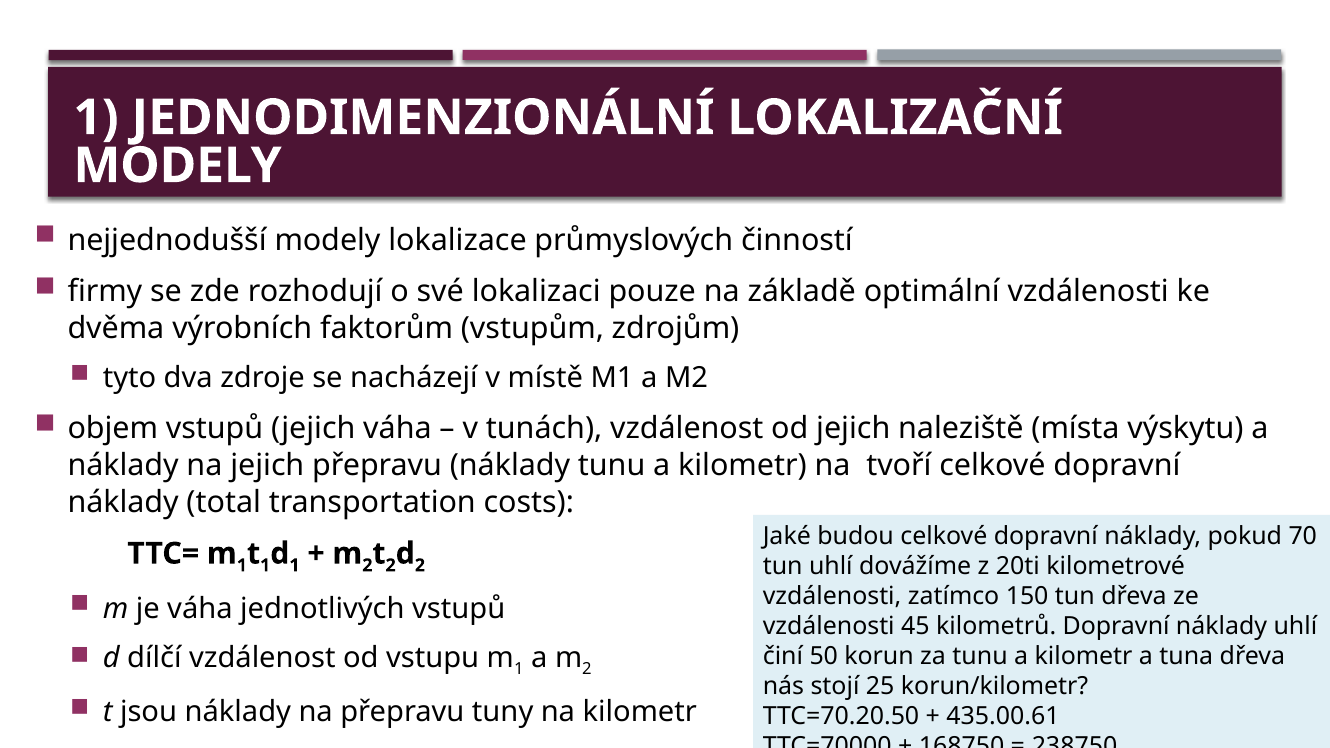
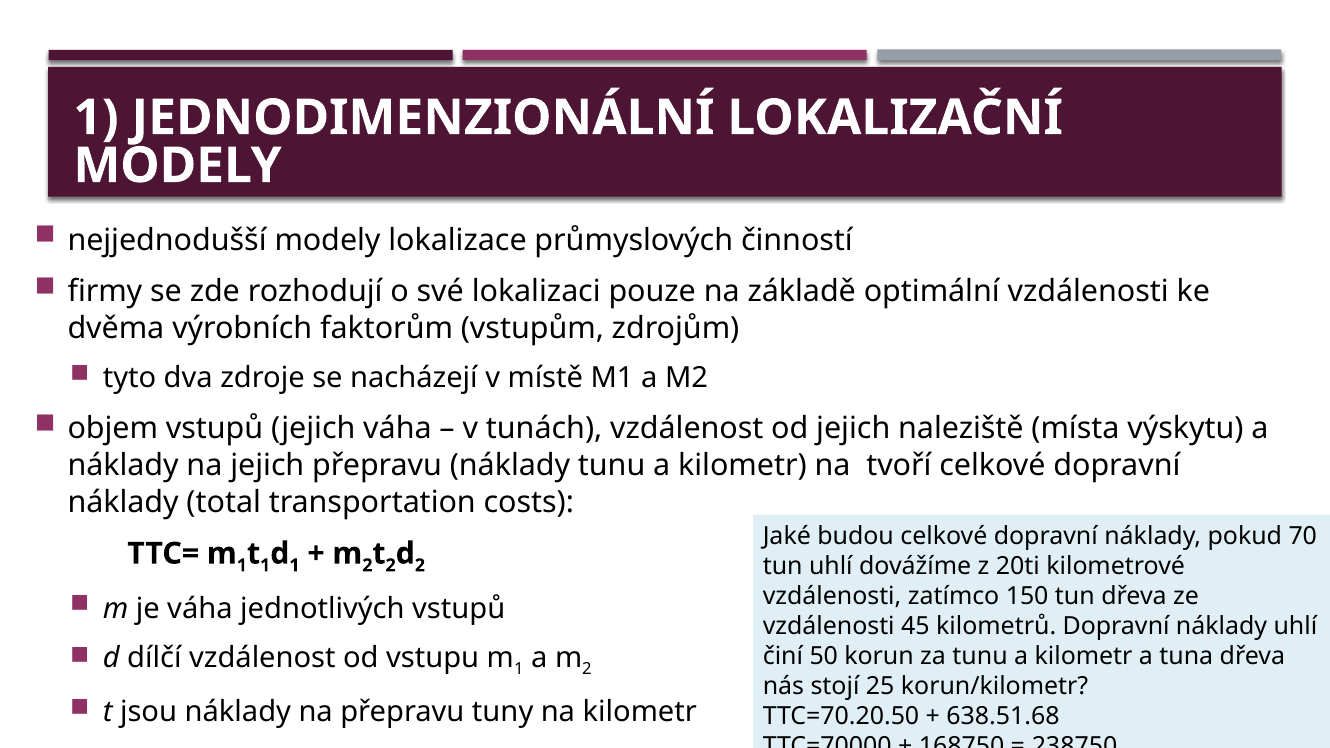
435.00.61: 435.00.61 -> 638.51.68
